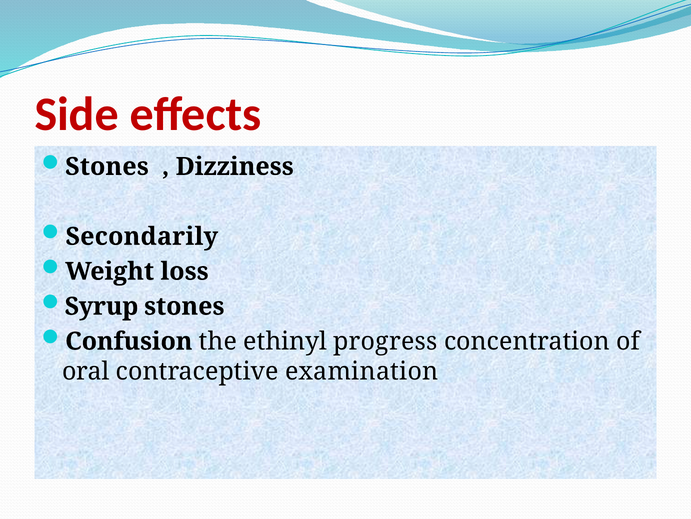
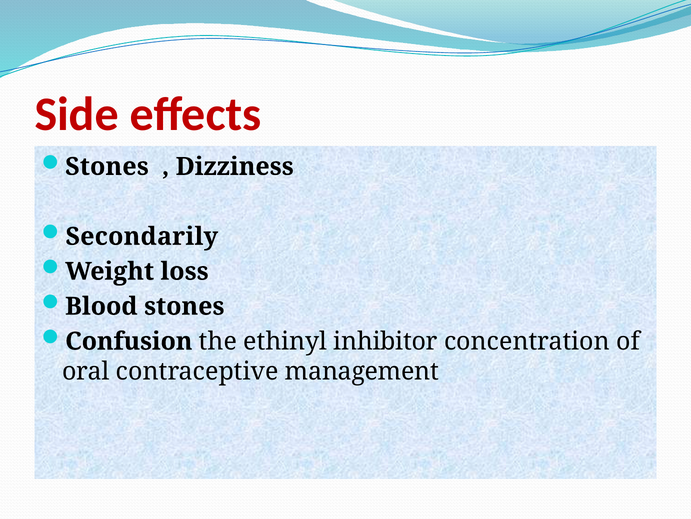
Syrup: Syrup -> Blood
progress: progress -> inhibitor
examination: examination -> management
